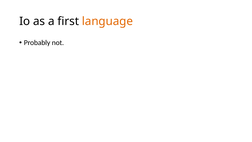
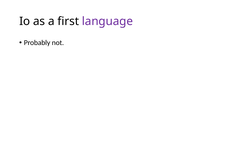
language colour: orange -> purple
